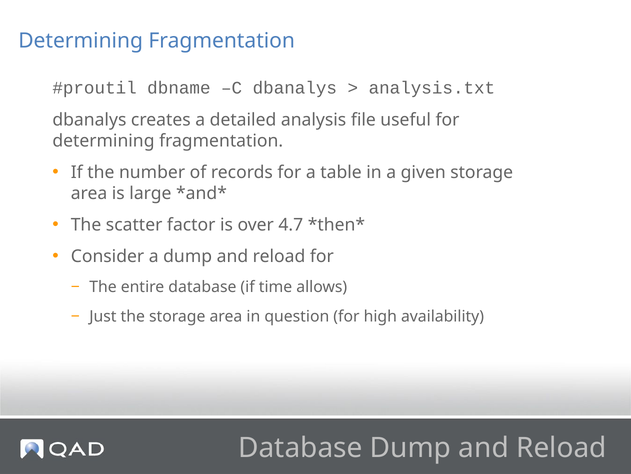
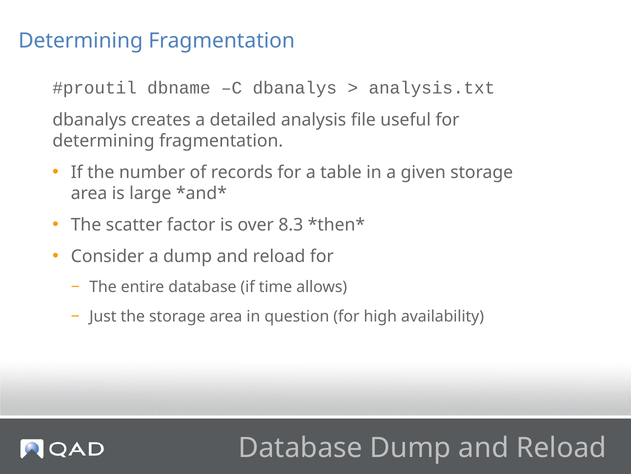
4.7: 4.7 -> 8.3
